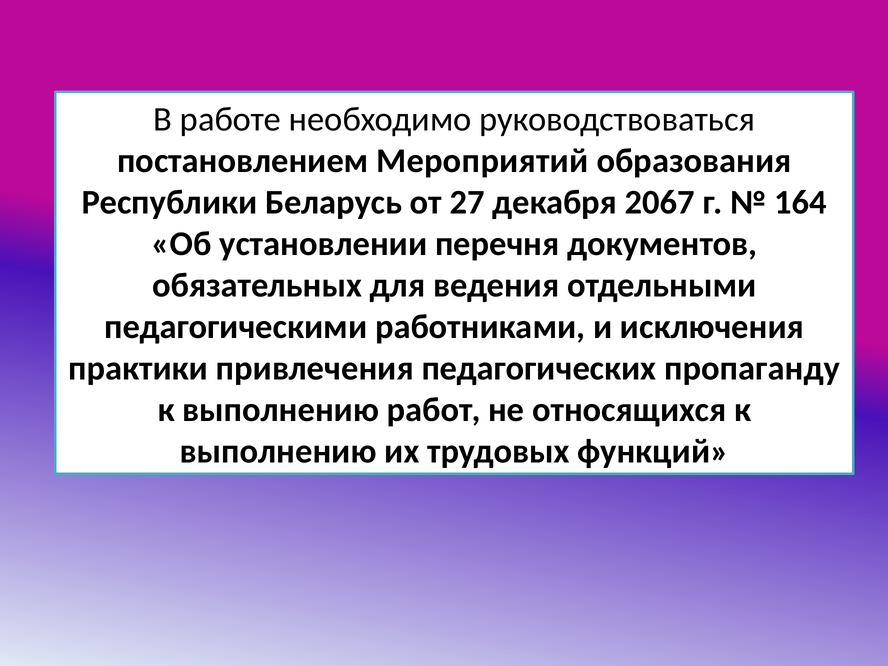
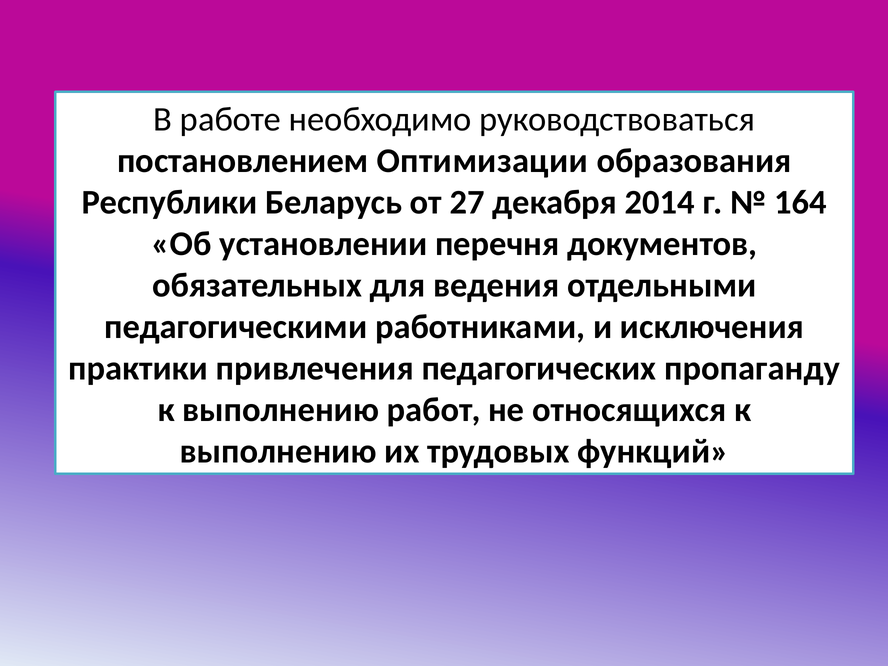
Мероприятий: Мероприятий -> Оптимизации
2067: 2067 -> 2014
